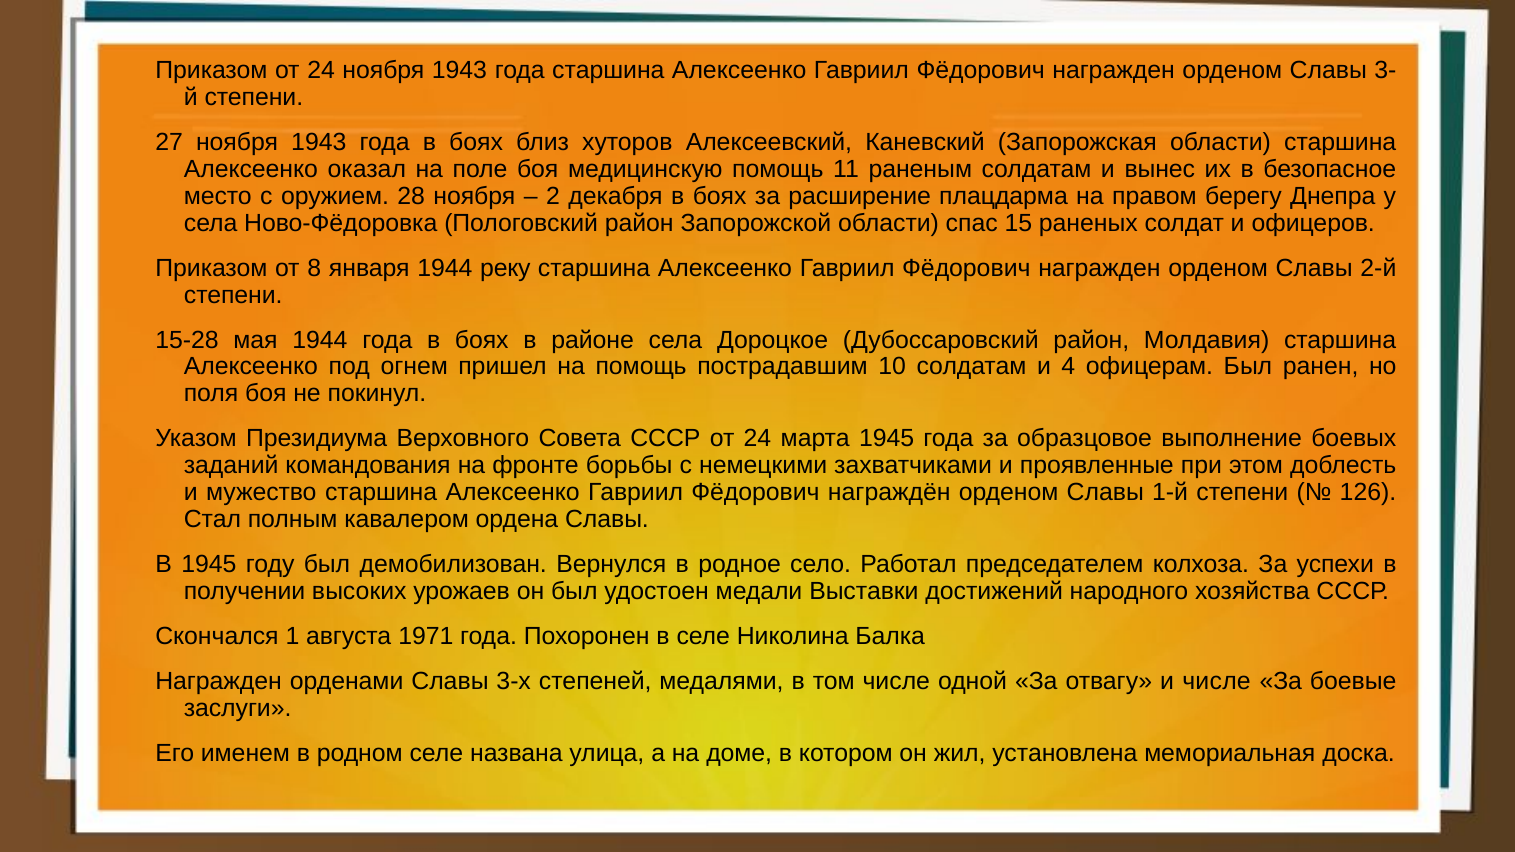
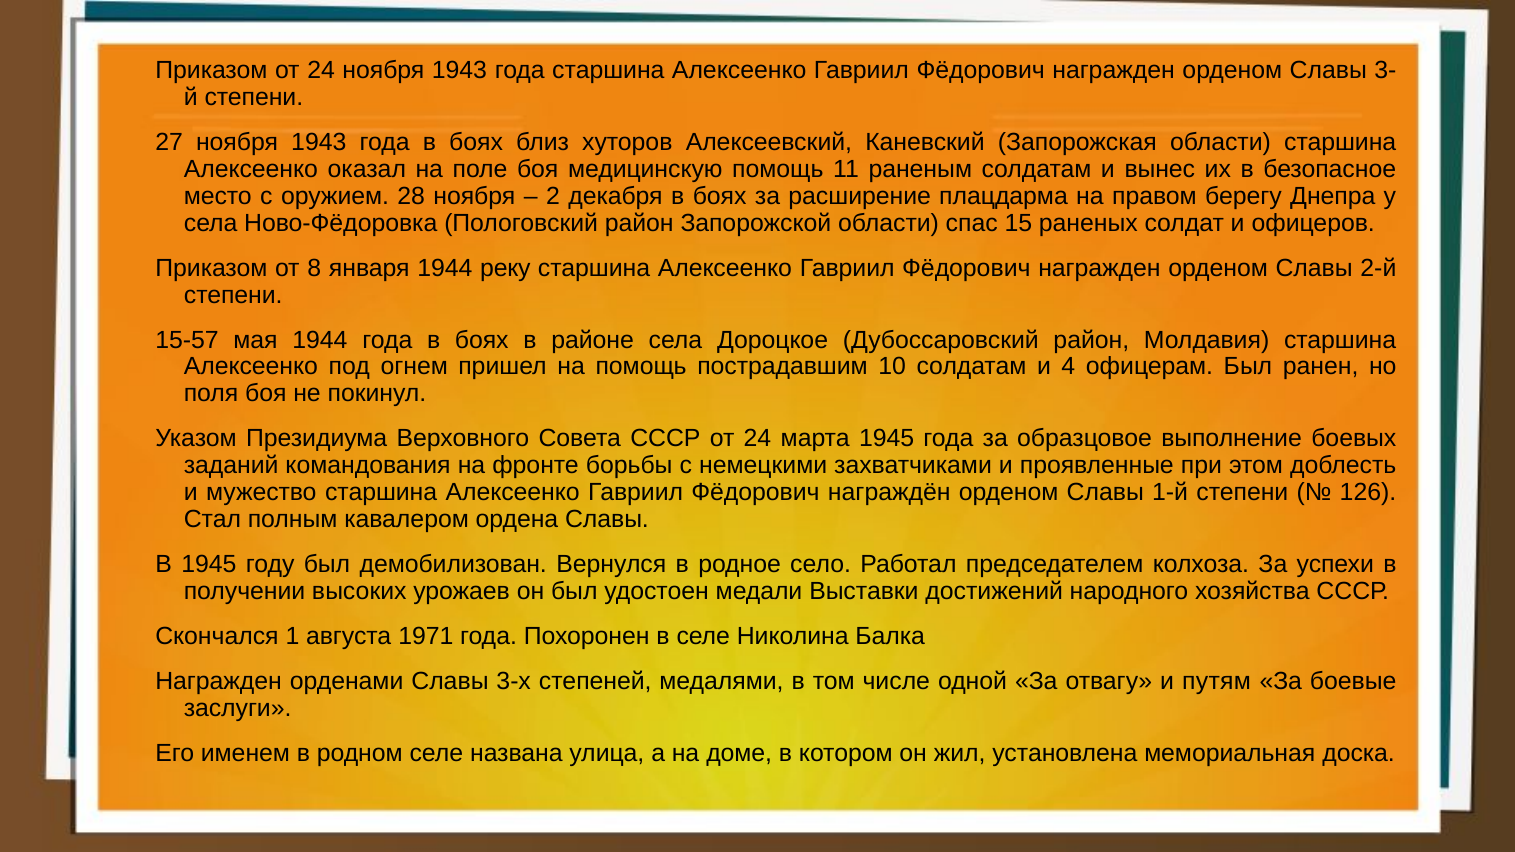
15-28: 15-28 -> 15-57
и числе: числе -> путям
